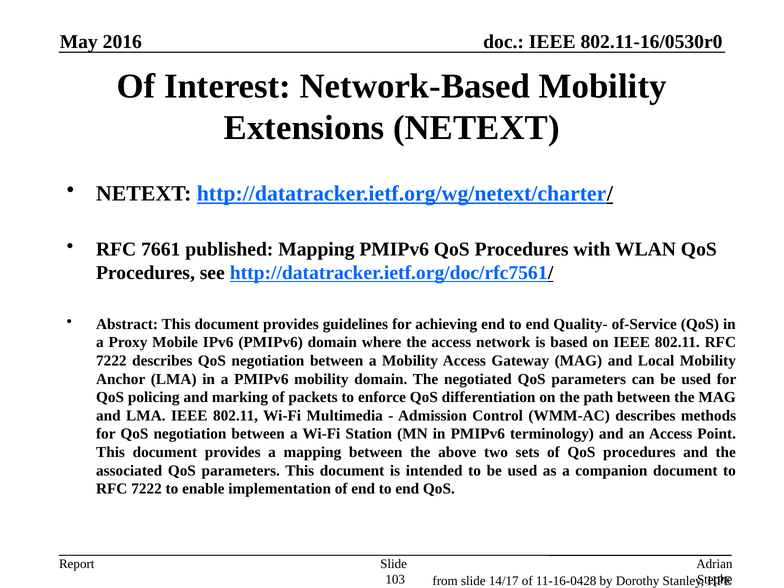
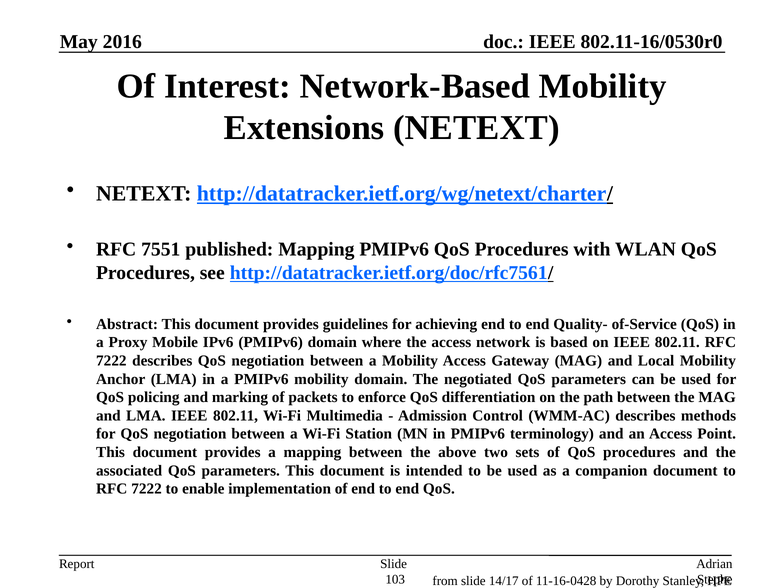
7661: 7661 -> 7551
